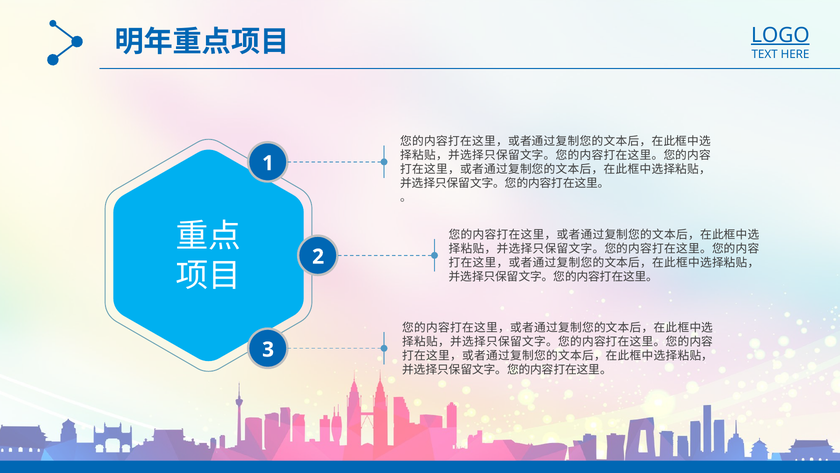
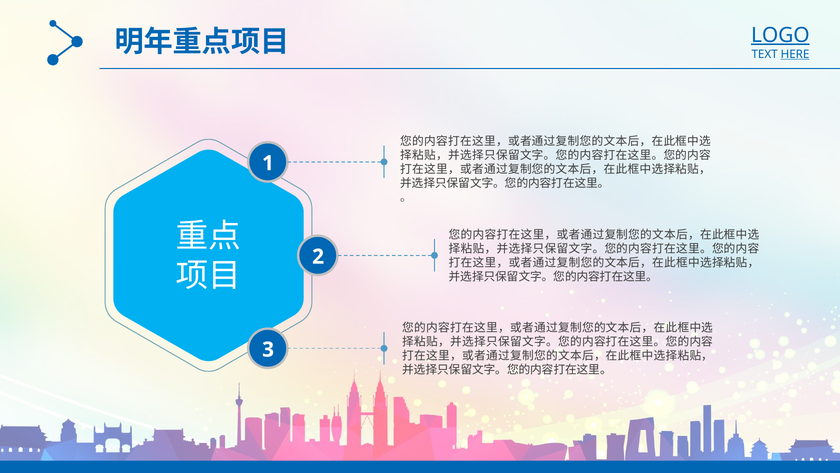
HERE underline: none -> present
